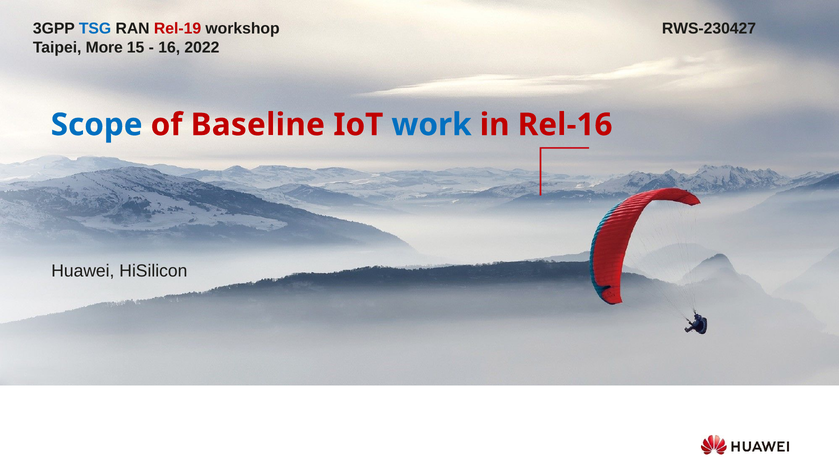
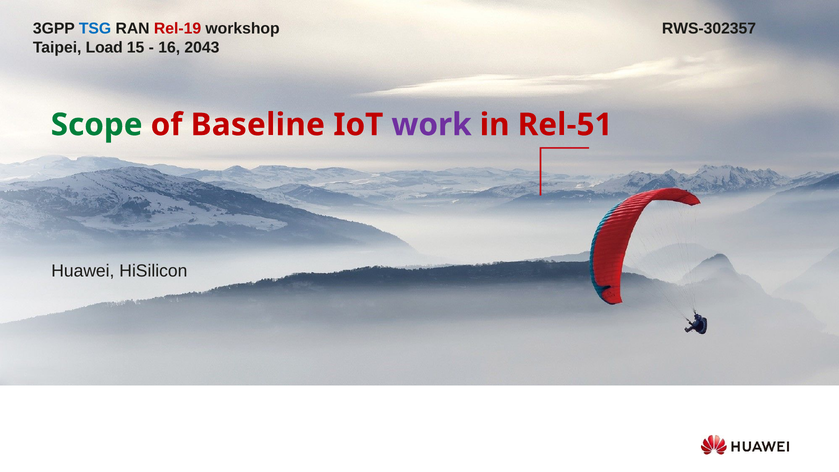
RWS-230427: RWS-230427 -> RWS-302357
More: More -> Load
2022: 2022 -> 2043
Scope colour: blue -> green
work colour: blue -> purple
Rel-16: Rel-16 -> Rel-51
